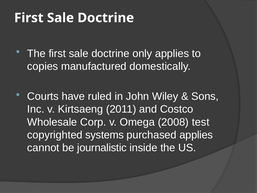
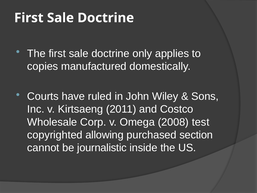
systems: systems -> allowing
purchased applies: applies -> section
